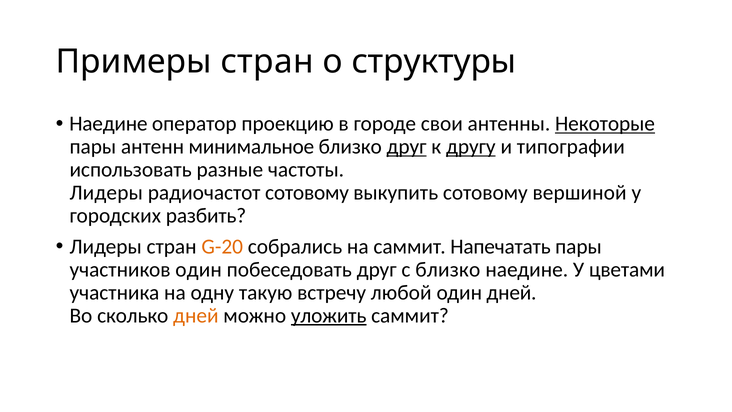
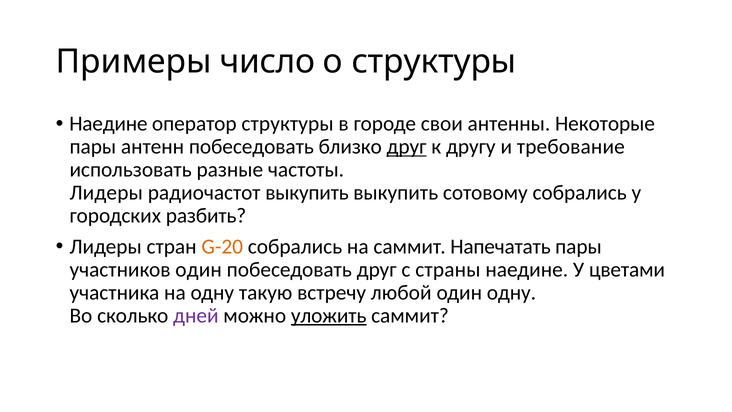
Примеры стран: стран -> число
оператор проекцию: проекцию -> структуры
Некоторые underline: present -> none
антенн минимальное: минимальное -> побеседовать
другу underline: present -> none
типографии: типографии -> требование
радиочастот сотовому: сотовому -> выкупить
сотовому вершиной: вершиной -> собрались
с близко: близко -> страны
один дней: дней -> одну
дней at (196, 315) colour: orange -> purple
